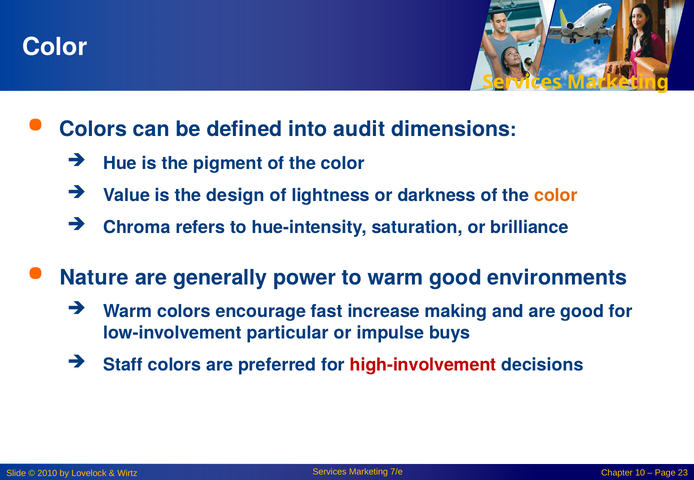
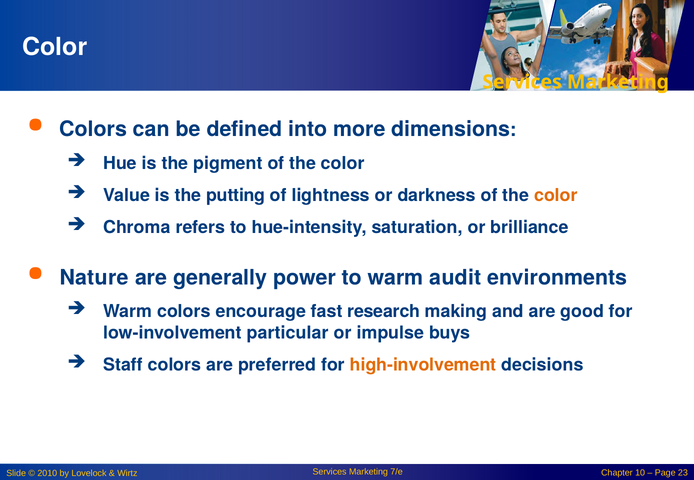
audit: audit -> more
design: design -> putting
warm good: good -> audit
increase: increase -> research
high-involvement colour: red -> orange
